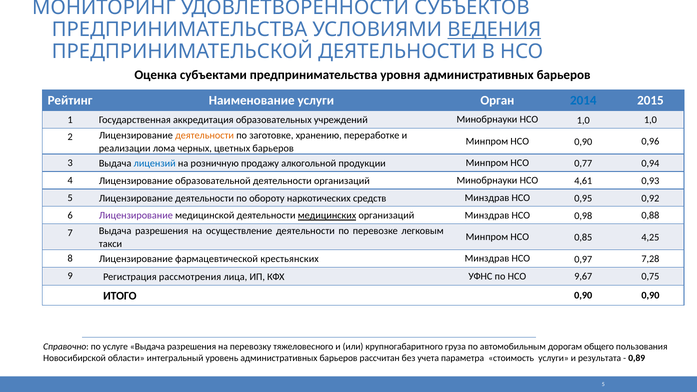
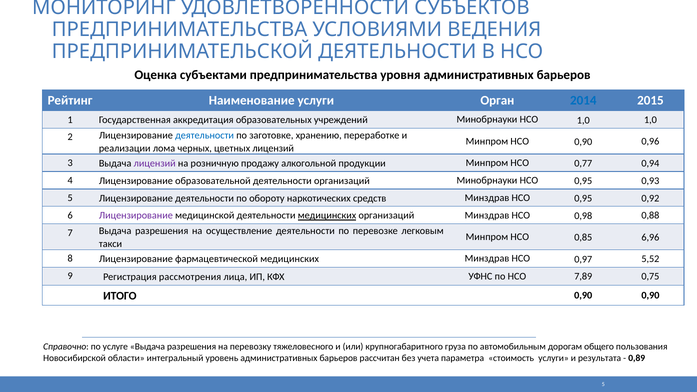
ВЕДЕНИЯ underline: present -> none
деятельности at (205, 135) colour: orange -> blue
цветных барьеров: барьеров -> лицензий
лицензий at (155, 163) colour: blue -> purple
Минобрнауки НСО 4,61: 4,61 -> 0,95
4,25: 4,25 -> 6,96
фармацевтической крестьянских: крестьянских -> медицинских
7,28: 7,28 -> 5,52
9,67: 9,67 -> 7,89
